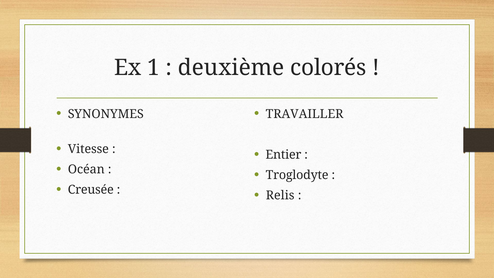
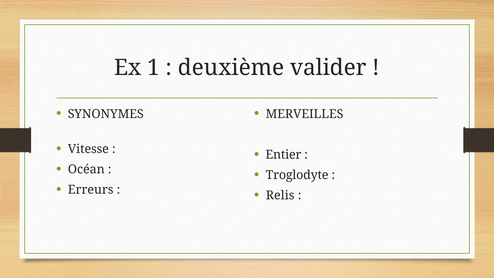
colorés: colorés -> valider
TRAVAILLER: TRAVAILLER -> MERVEILLES
Creusée: Creusée -> Erreurs
